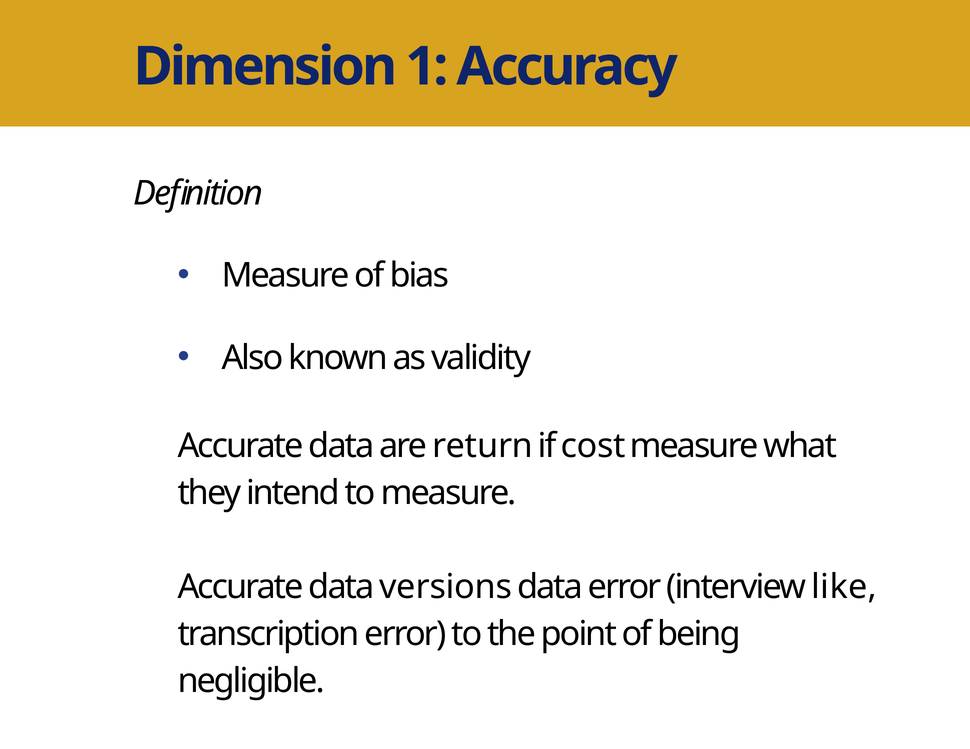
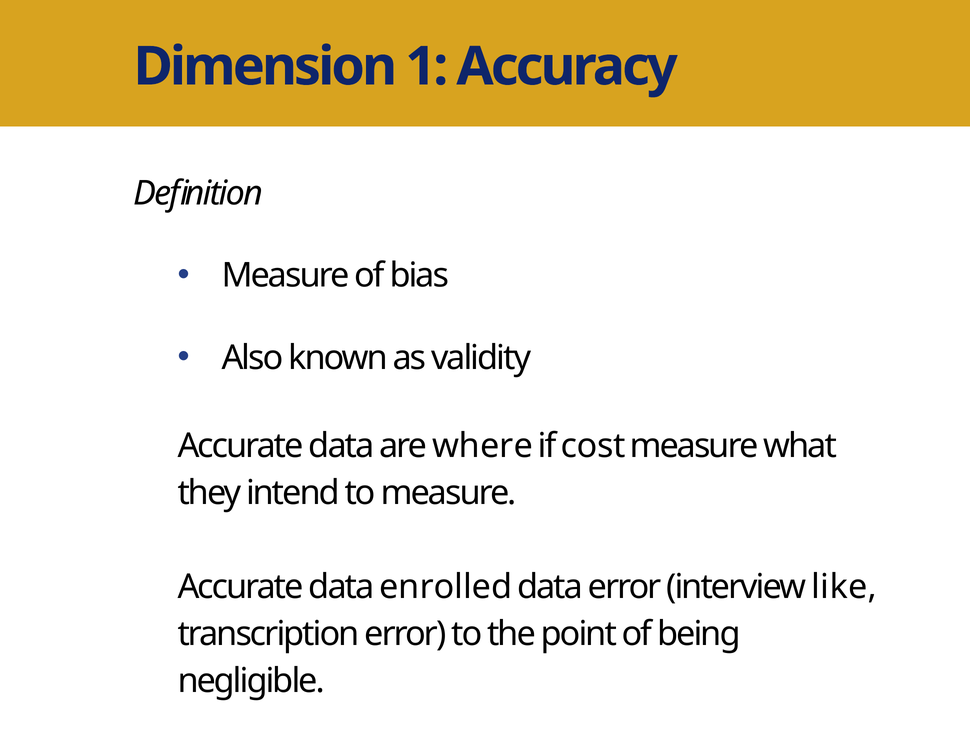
return: return -> where
versions: versions -> enrolled
